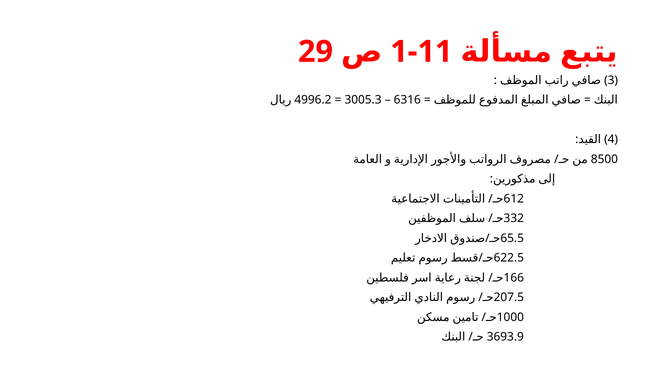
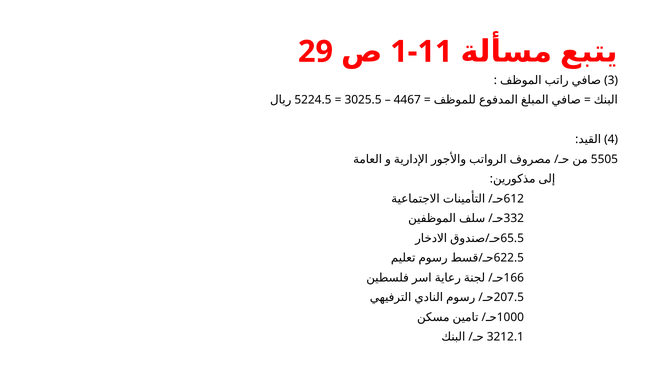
4996.2: 4996.2 -> 5224.5
3005.3: 3005.3 -> 3025.5
6316: 6316 -> 4467
8500: 8500 -> 5505
3693.9: 3693.9 -> 3212.1
